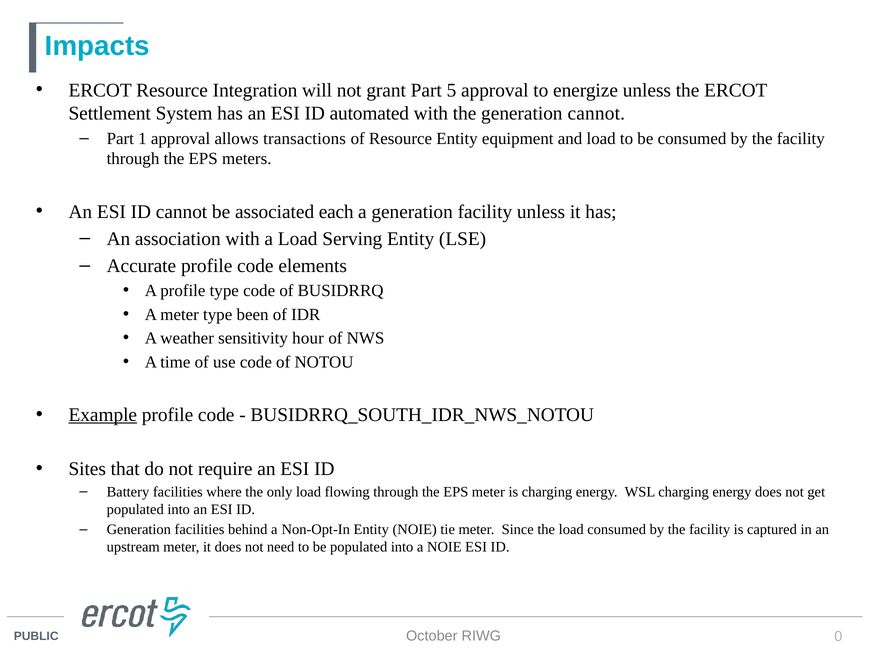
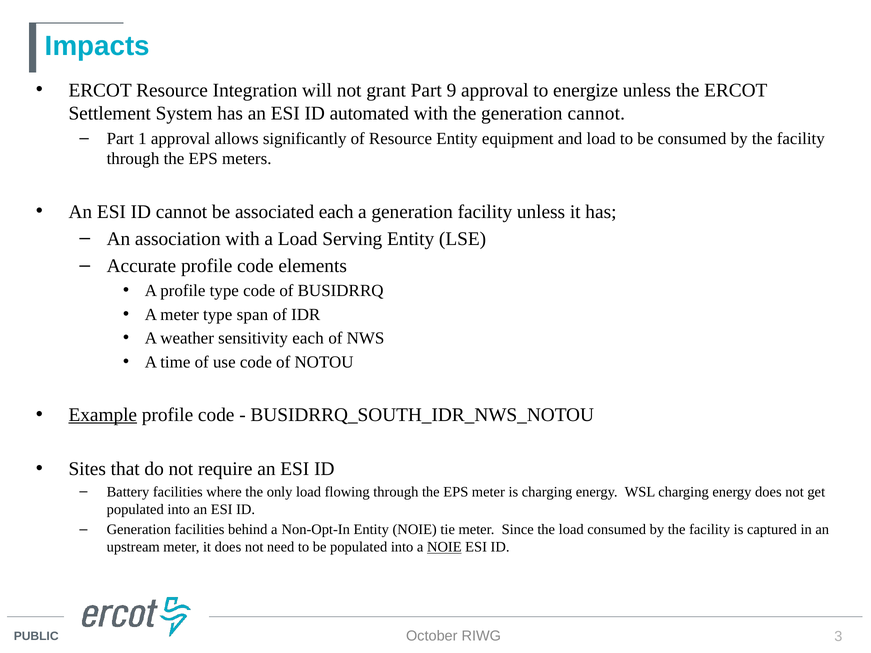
5: 5 -> 9
transactions: transactions -> significantly
been: been -> span
sensitivity hour: hour -> each
NOIE at (444, 547) underline: none -> present
0: 0 -> 3
